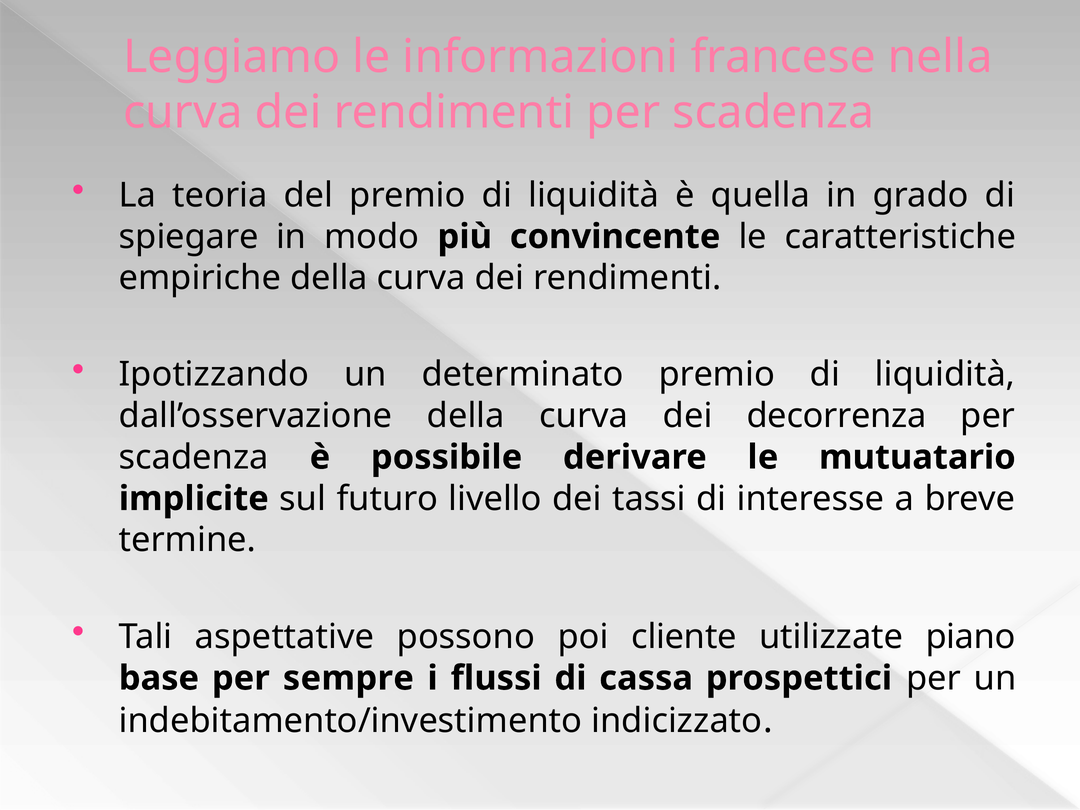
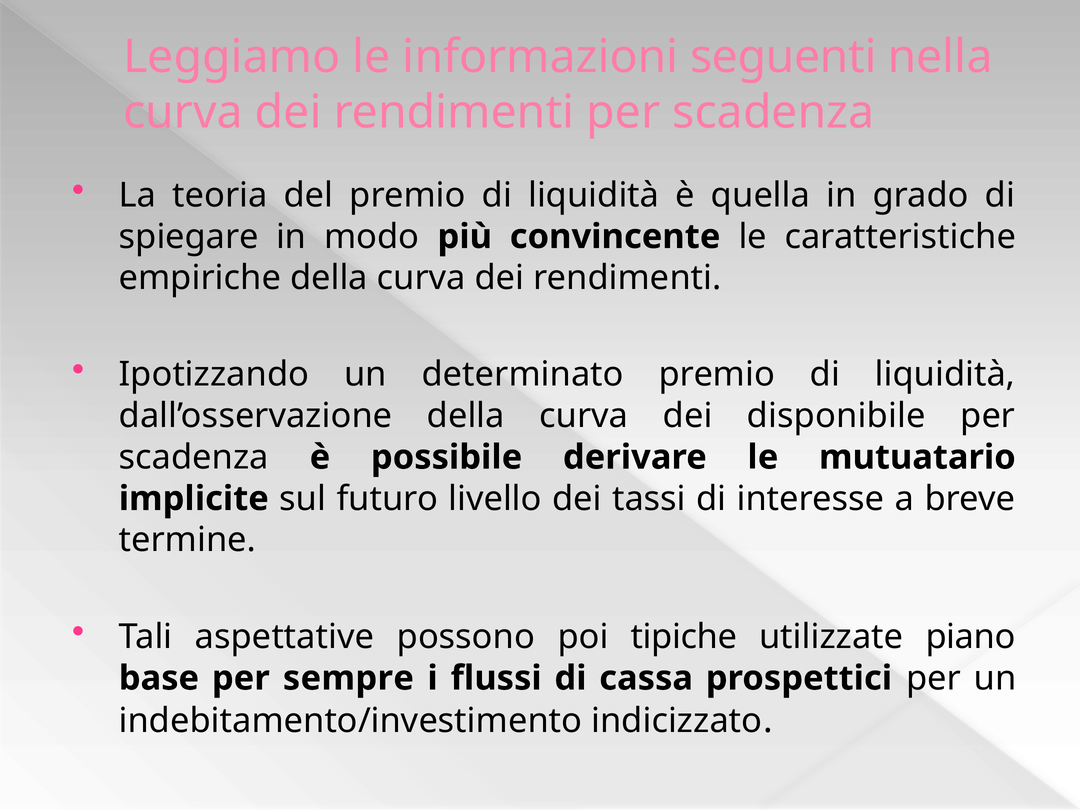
francese: francese -> seguenti
decorrenza: decorrenza -> disponibile
cliente: cliente -> tipiche
